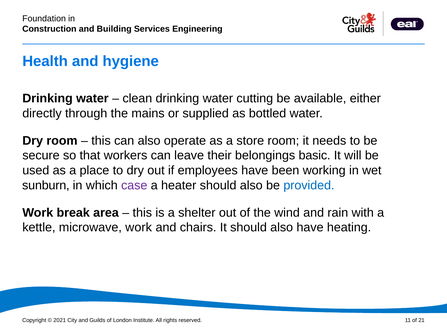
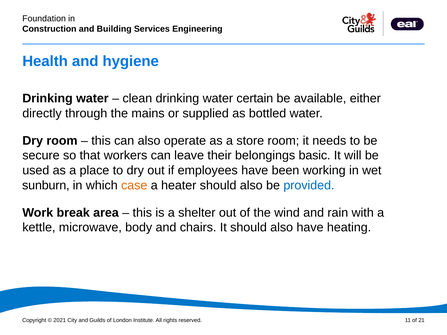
cutting: cutting -> certain
case colour: purple -> orange
microwave work: work -> body
